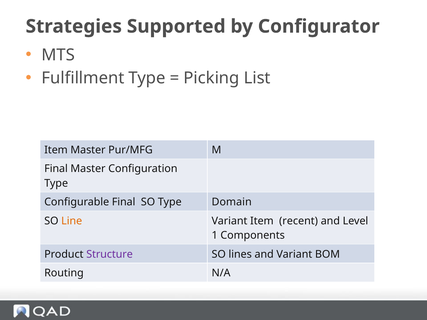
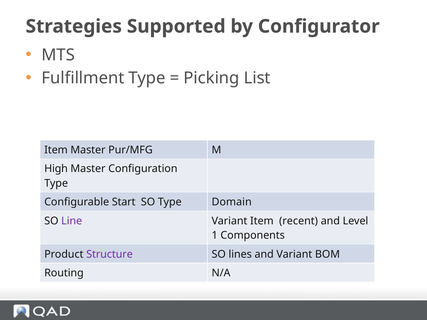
Final at (56, 169): Final -> High
Configurable Final: Final -> Start
Line colour: orange -> purple
